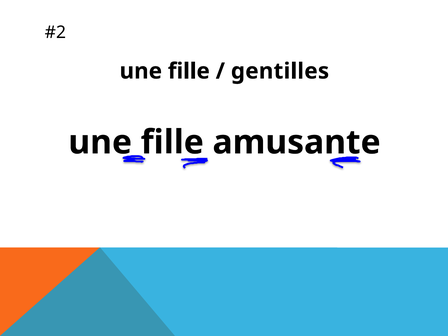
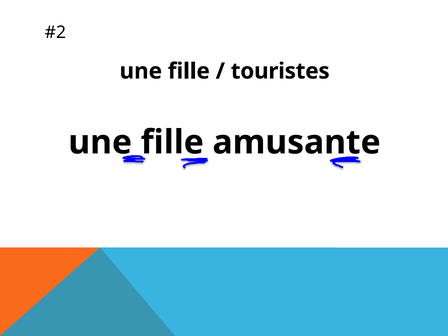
gentilles: gentilles -> touristes
